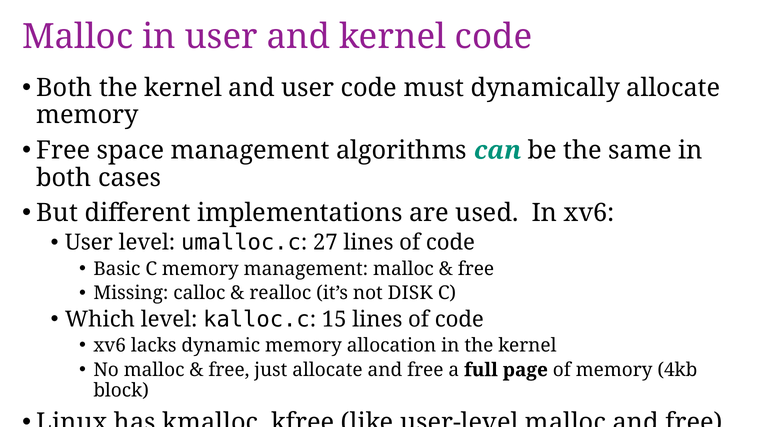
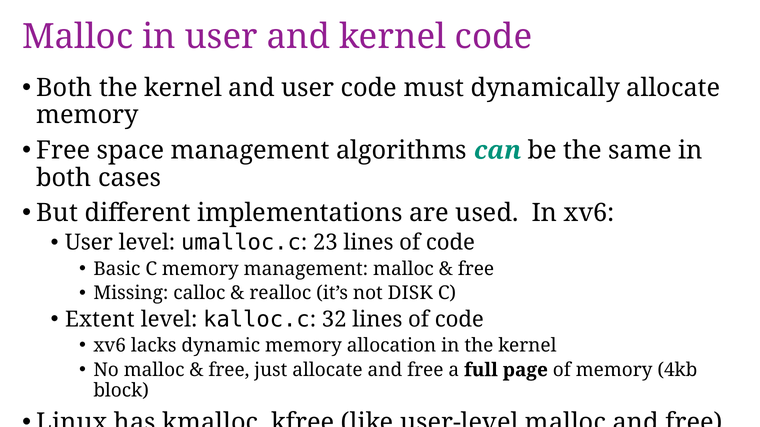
27: 27 -> 23
Which: Which -> Extent
15: 15 -> 32
